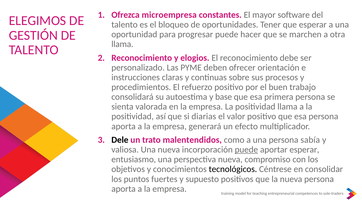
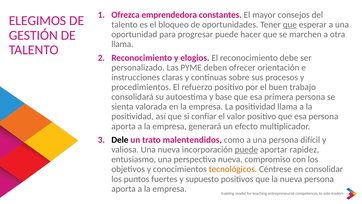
microempresa: microempresa -> emprendedora
software: software -> consejos
que at (290, 25) underline: none -> present
diarias: diarias -> confiar
sabía: sabía -> difícil
aportar esperar: esperar -> rapidez
tecnológicos colour: black -> orange
